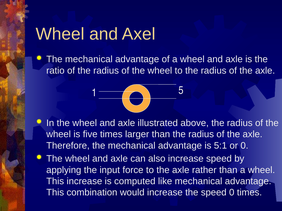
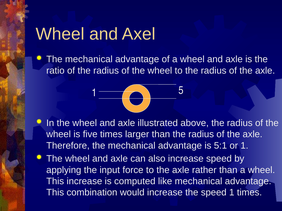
or 0: 0 -> 1
speed 0: 0 -> 1
